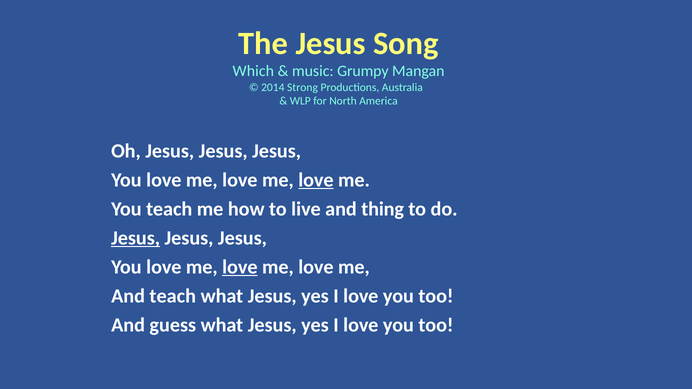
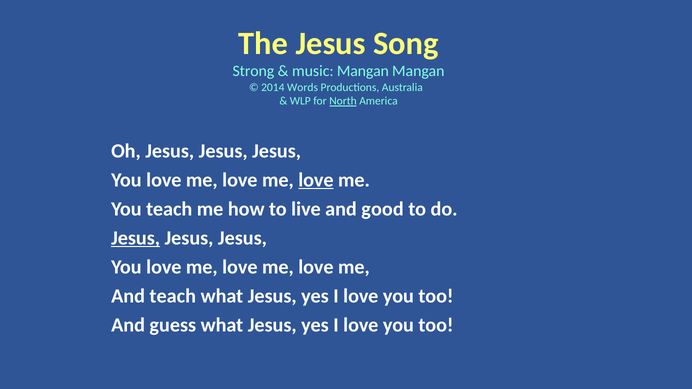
Which: Which -> Strong
music Grumpy: Grumpy -> Mangan
Strong: Strong -> Words
North underline: none -> present
thing: thing -> good
love at (240, 267) underline: present -> none
